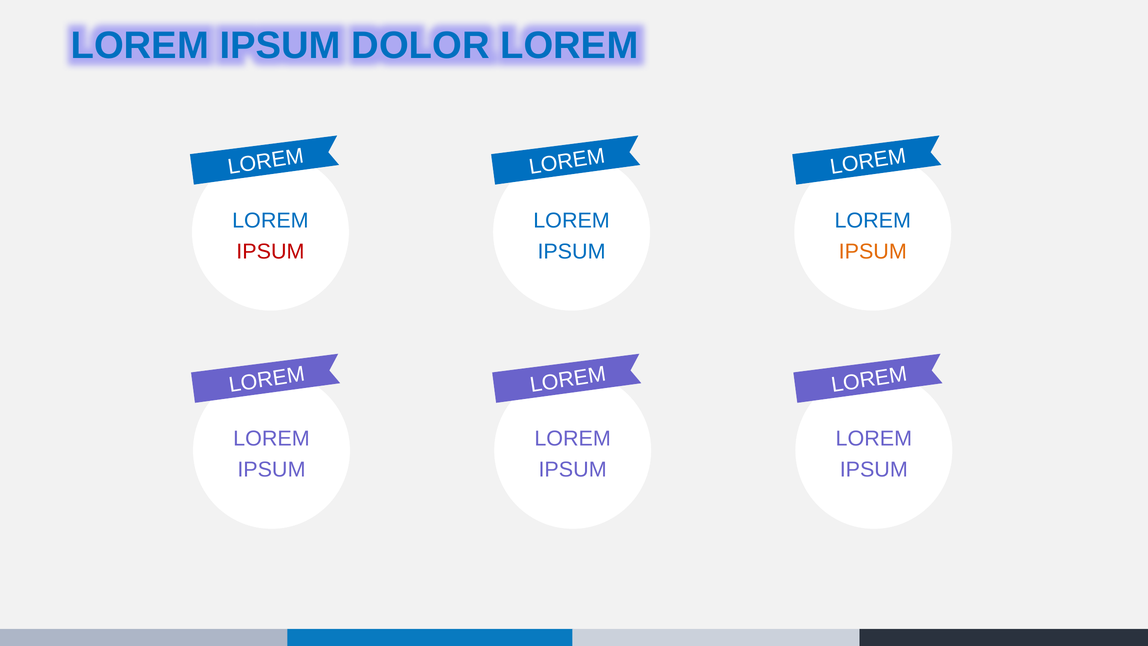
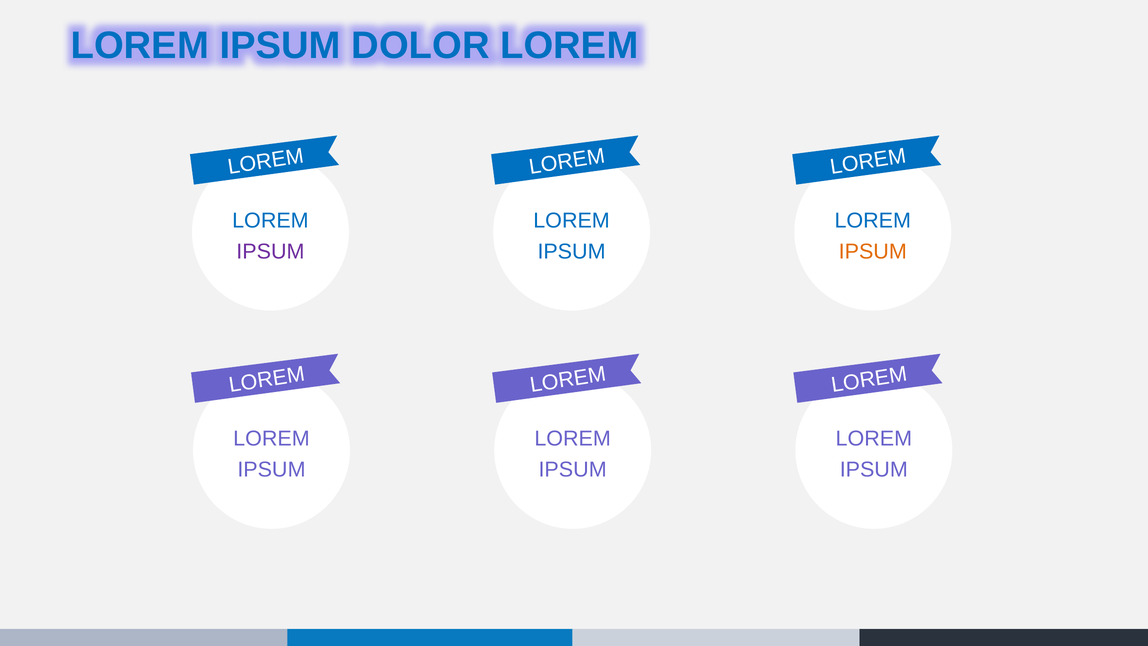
IPSUM at (270, 252) colour: red -> purple
